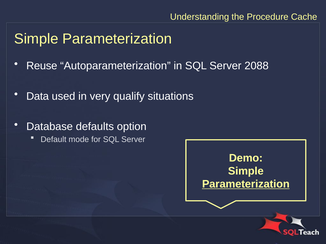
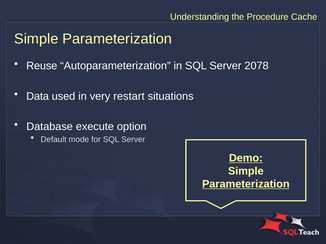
2088: 2088 -> 2078
qualify: qualify -> restart
defaults: defaults -> execute
Demo underline: none -> present
